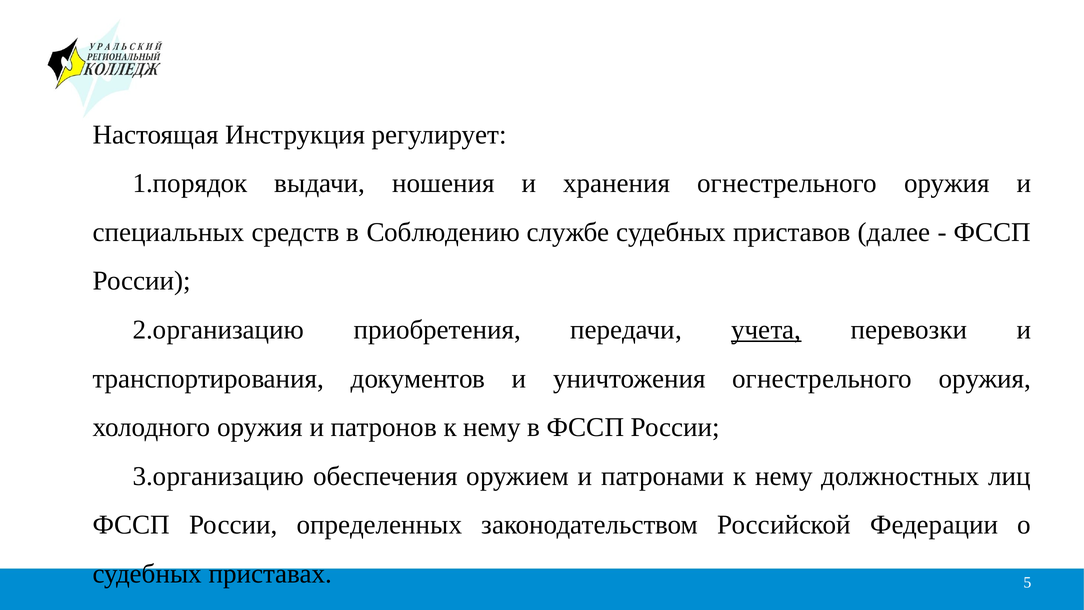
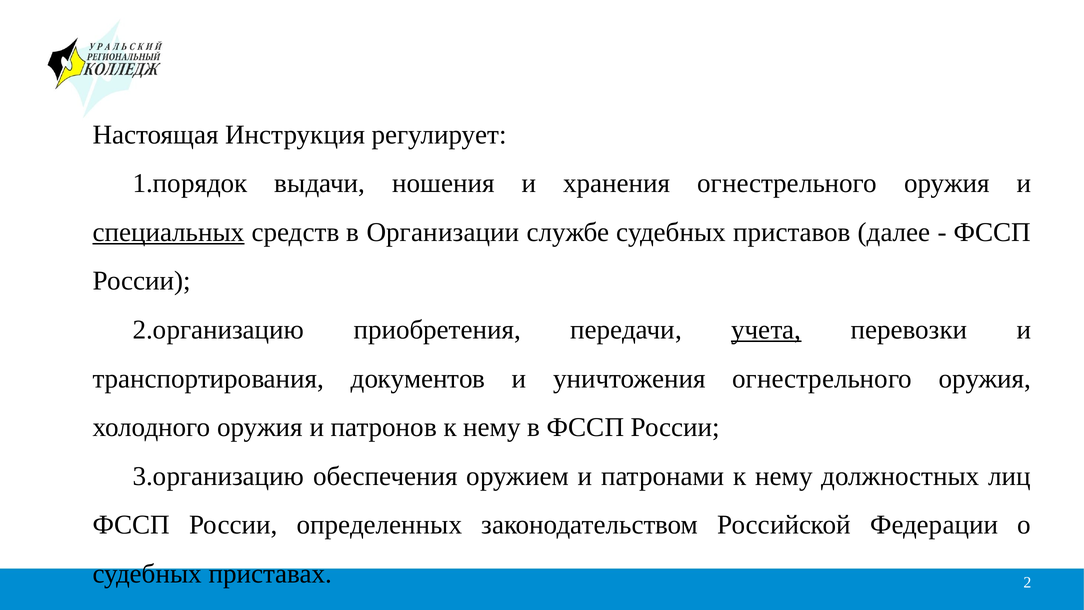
специальных underline: none -> present
Соблюдению: Соблюдению -> Организации
5: 5 -> 2
